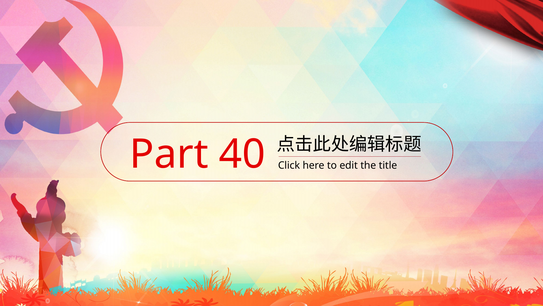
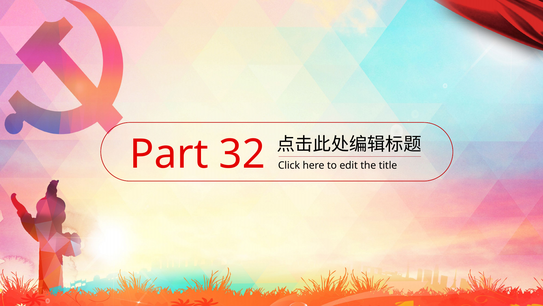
40: 40 -> 32
